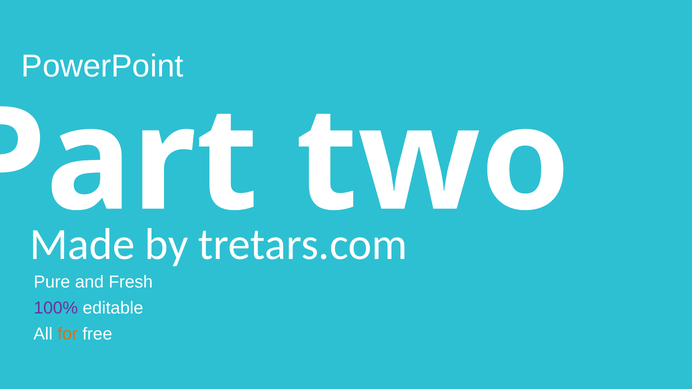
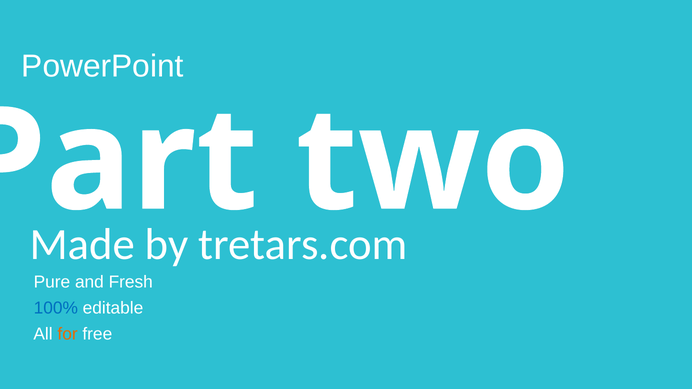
100% colour: purple -> blue
